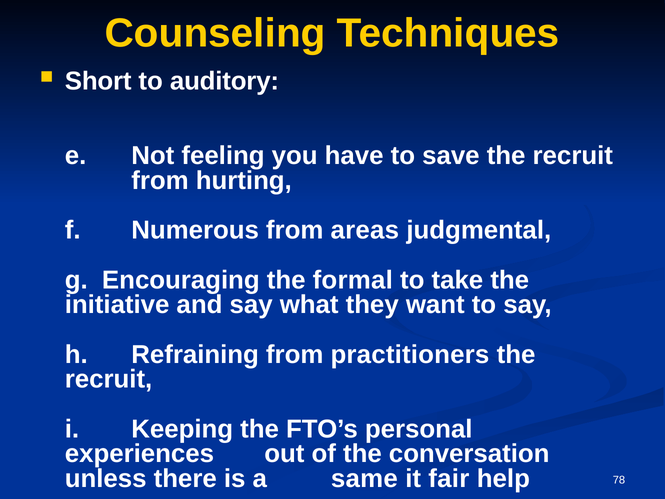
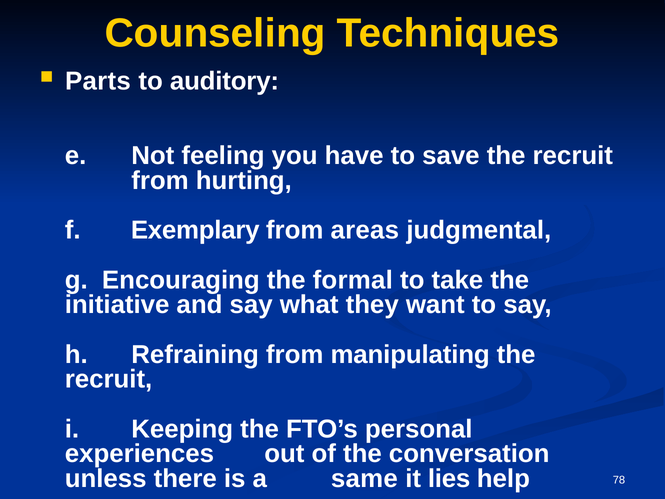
Short: Short -> Parts
Numerous: Numerous -> Exemplary
practitioners: practitioners -> manipulating
fair: fair -> lies
